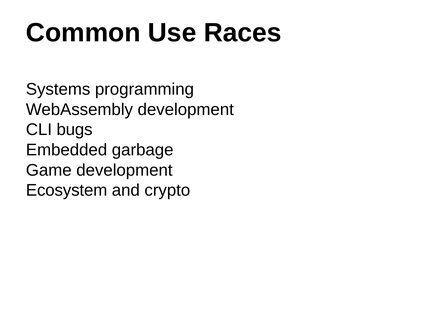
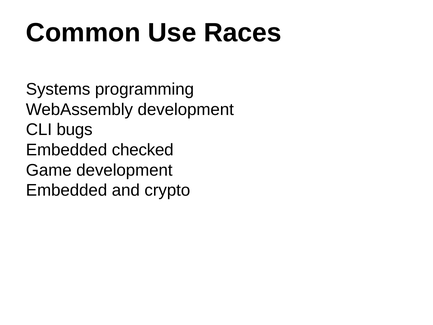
garbage: garbage -> checked
Ecosystem at (67, 190): Ecosystem -> Embedded
